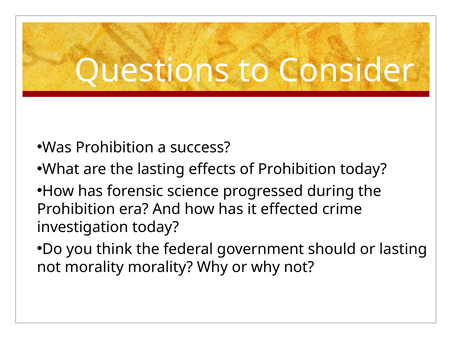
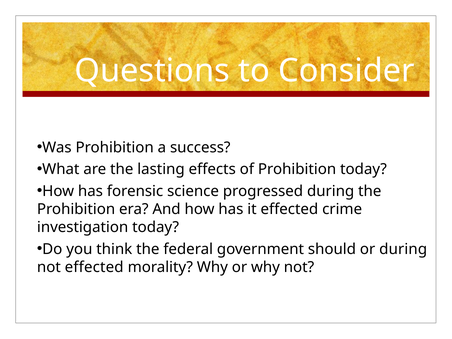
or lasting: lasting -> during
not morality: morality -> effected
